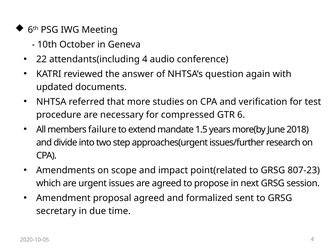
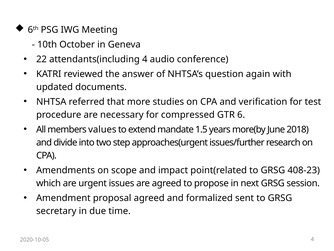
failure: failure -> values
807-23: 807-23 -> 408-23
